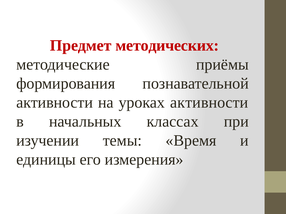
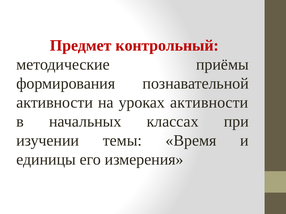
методических: методических -> контрольный
